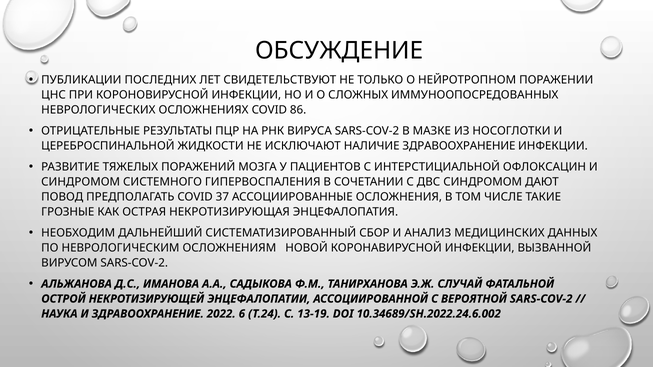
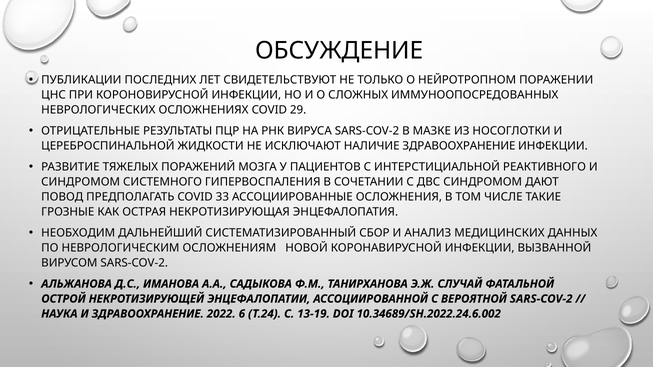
86: 86 -> 29
ОФЛОКСАЦИН: ОФЛОКСАЦИН -> РЕАКТИВНОГО
37: 37 -> 33
